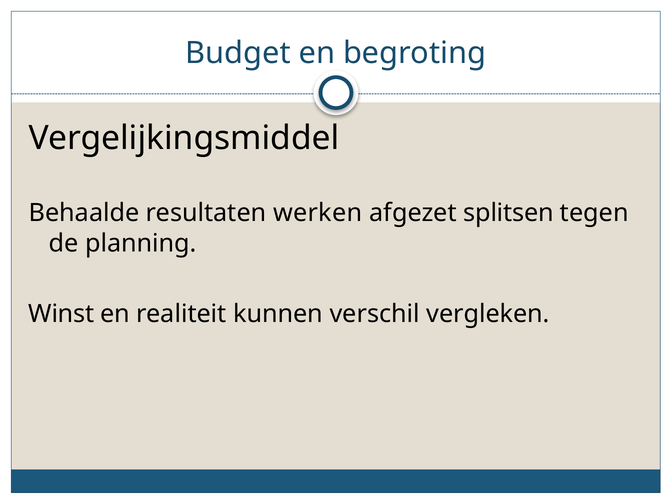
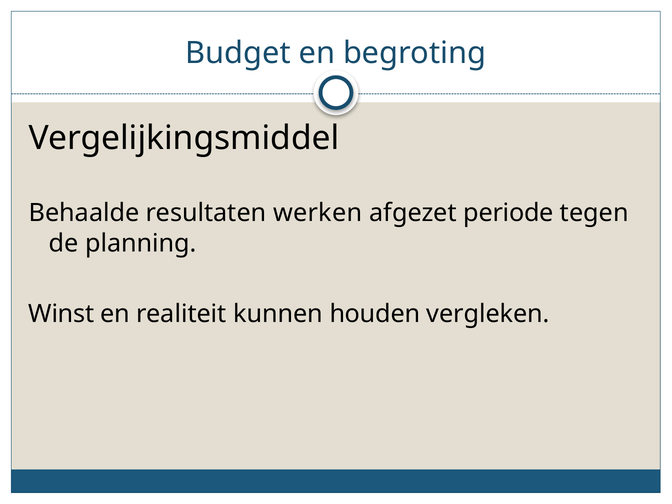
splitsen: splitsen -> periode
verschil: verschil -> houden
